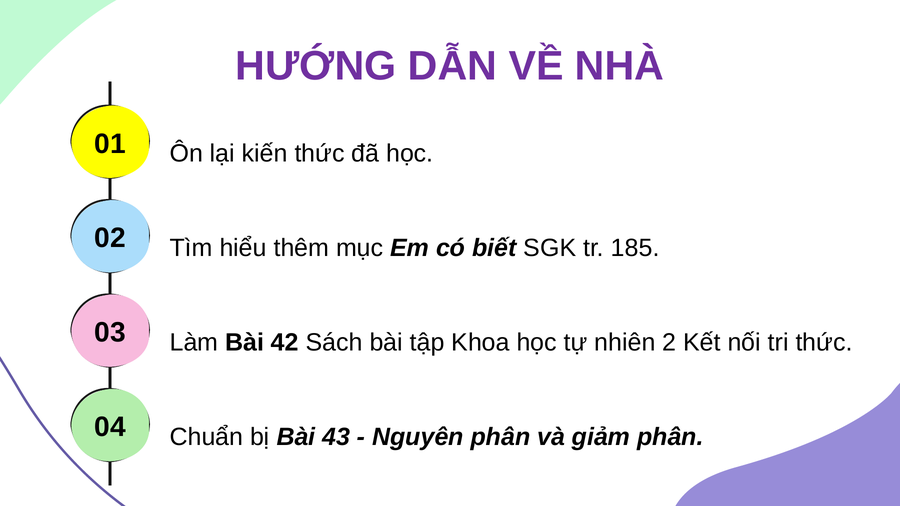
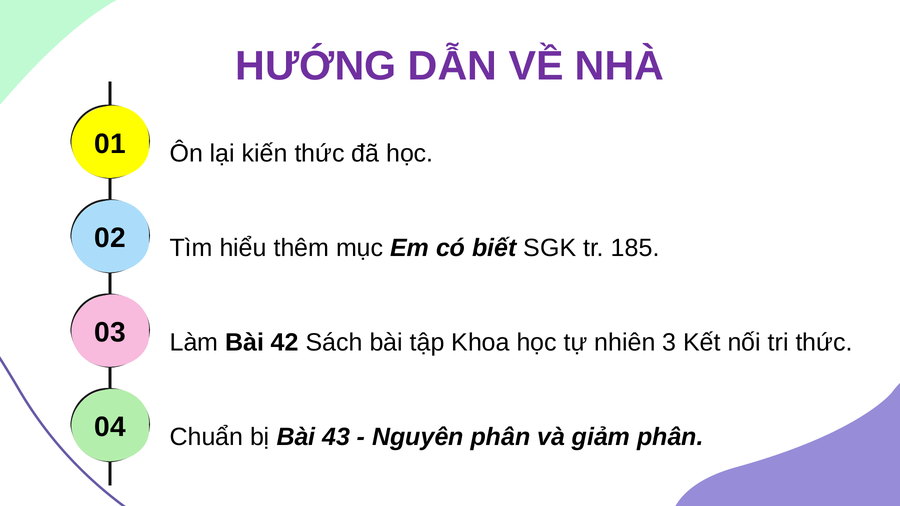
2: 2 -> 3
